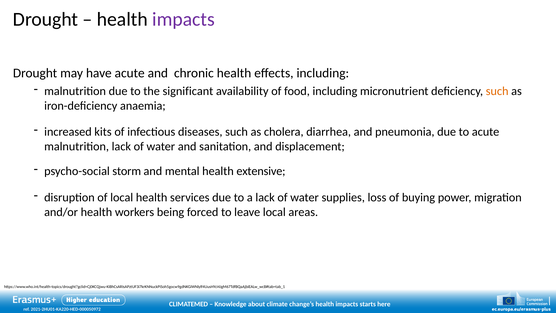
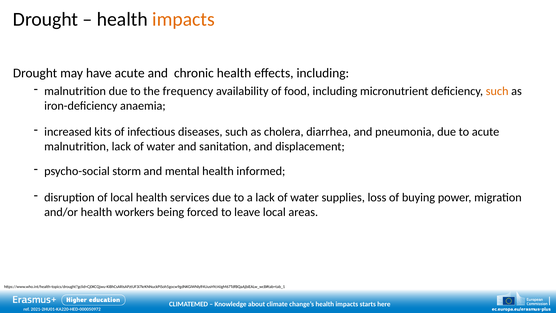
impacts at (183, 19) colour: purple -> orange
significant: significant -> frequency
extensive: extensive -> informed
